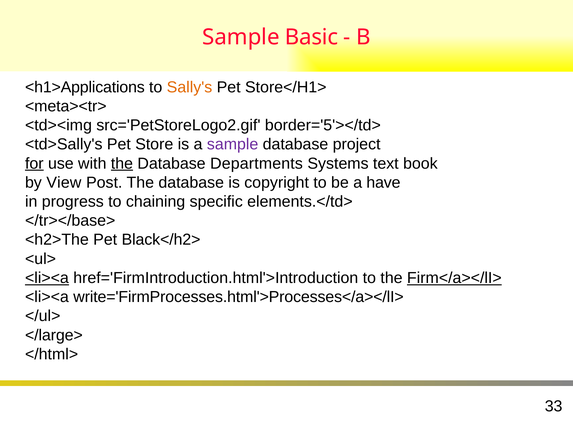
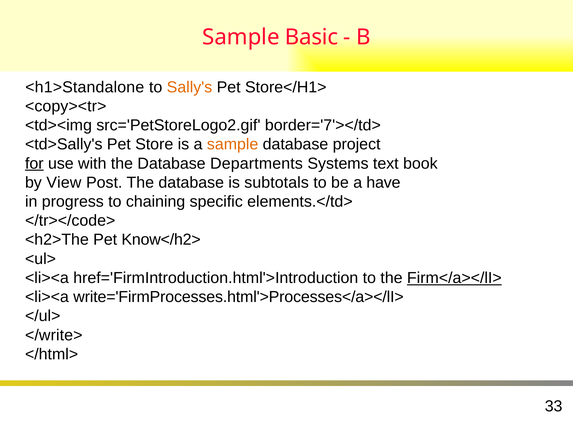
<h1>Applications: <h1>Applications -> <h1>Standalone
<meta><tr>: <meta><tr> -> <copy><tr>
border='5'></td>: border='5'></td> -> border='7'></td>
sample at (233, 145) colour: purple -> orange
the at (122, 164) underline: present -> none
copyright: copyright -> subtotals
</tr></base>: </tr></base> -> </tr></code>
Black</h2>: Black</h2> -> Know</h2>
<li><a at (47, 278) underline: present -> none
</large>: </large> -> </write>
